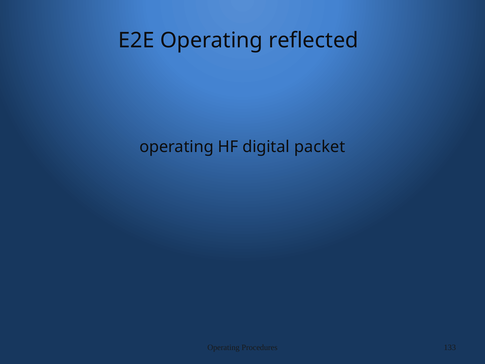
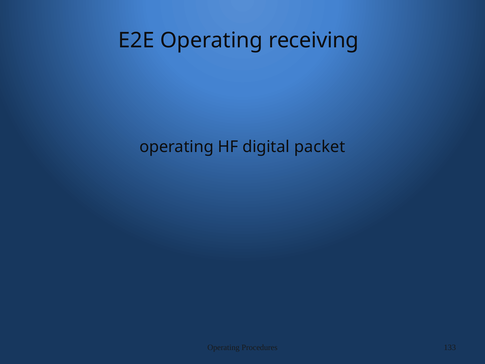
reflected: reflected -> receiving
